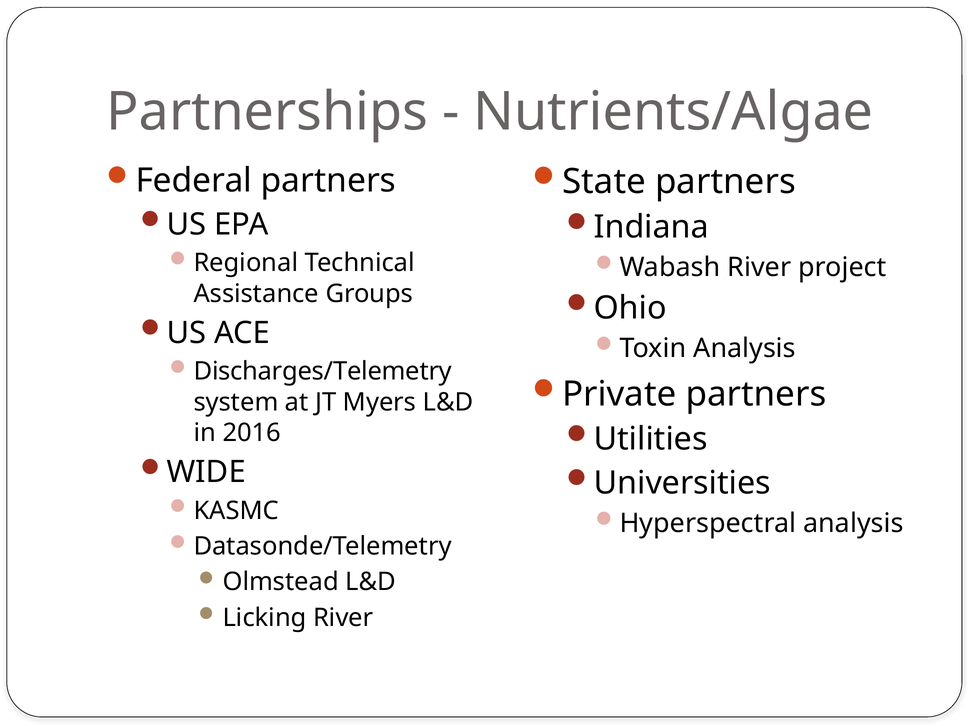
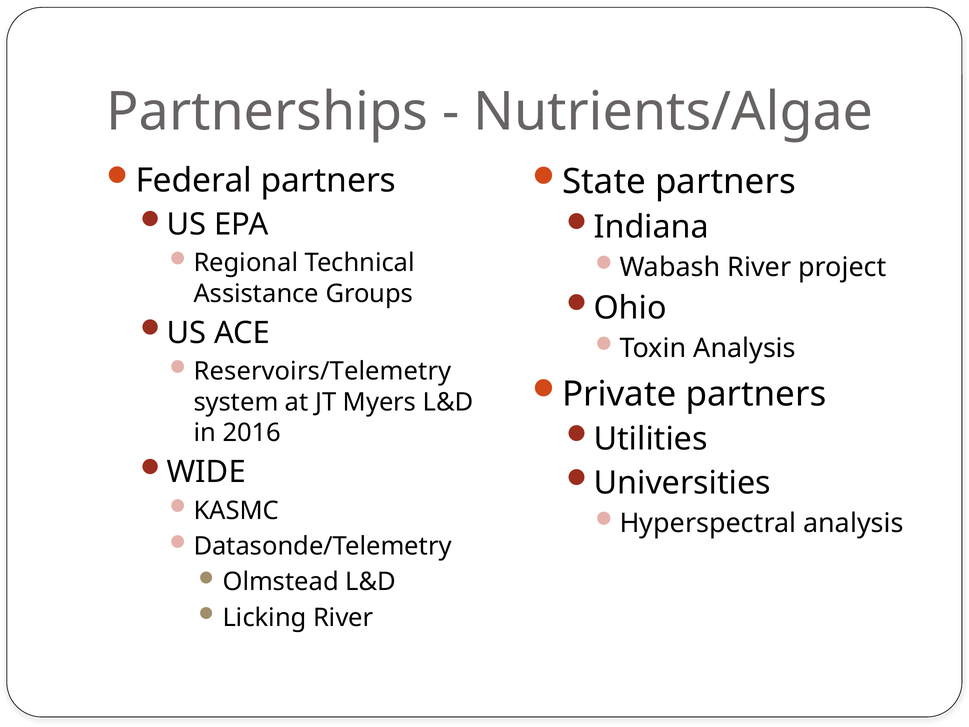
Discharges/Telemetry: Discharges/Telemetry -> Reservoirs/Telemetry
